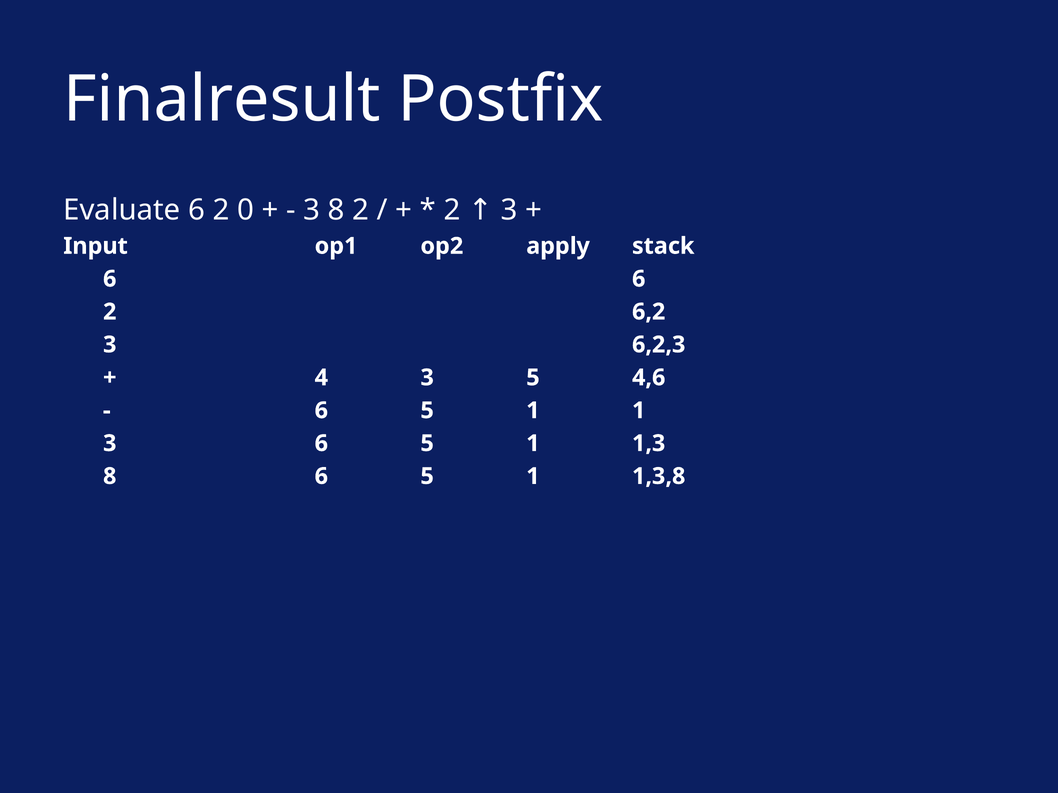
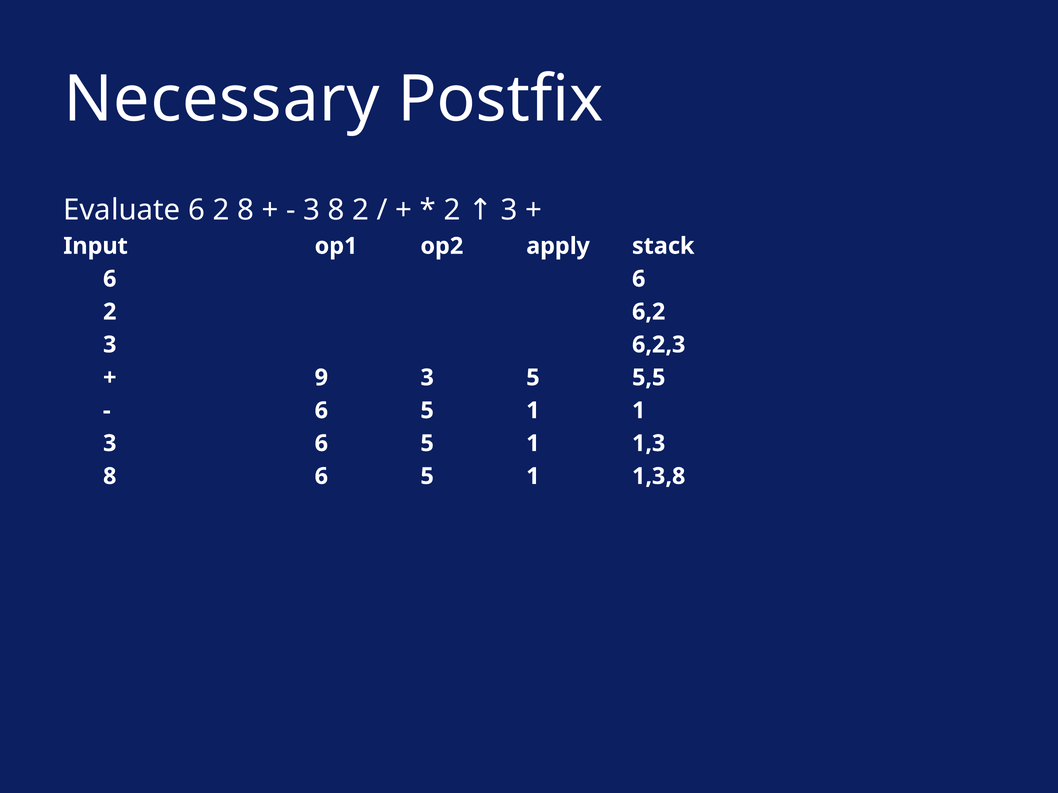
Finalresult: Finalresult -> Necessary
2 0: 0 -> 8
4: 4 -> 9
4,6: 4,6 -> 5,5
